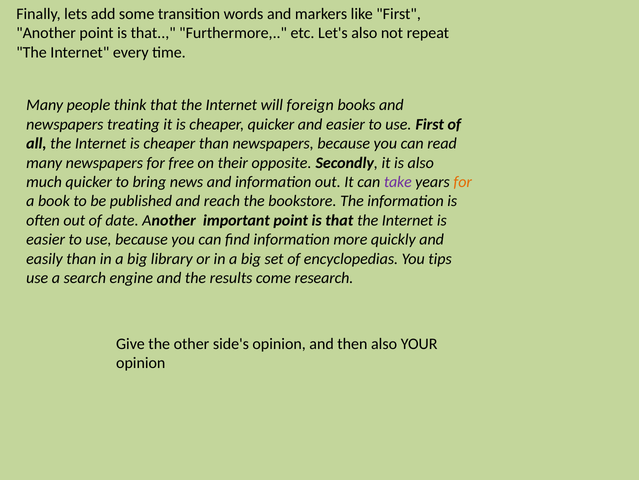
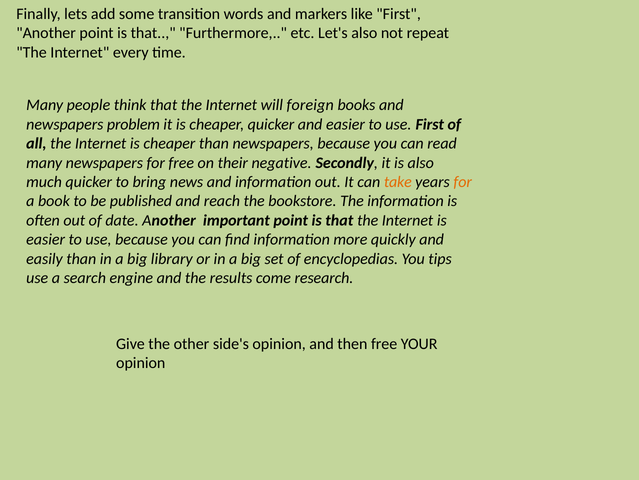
treating: treating -> problem
opposite: opposite -> negative
take colour: purple -> orange
then also: also -> free
